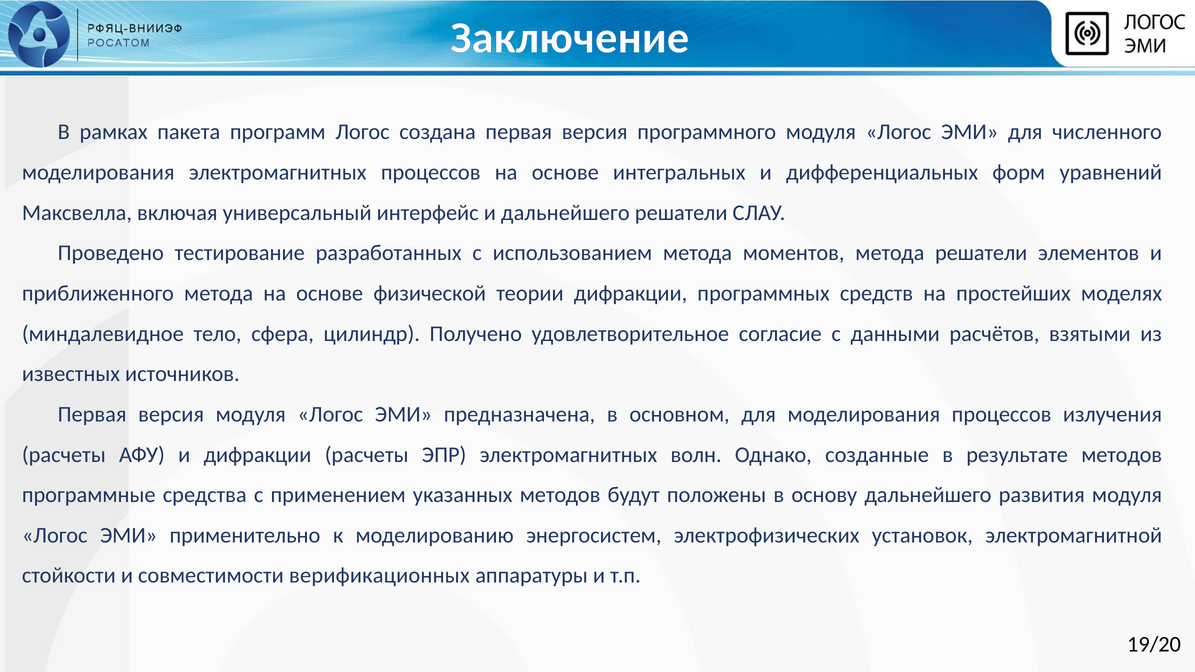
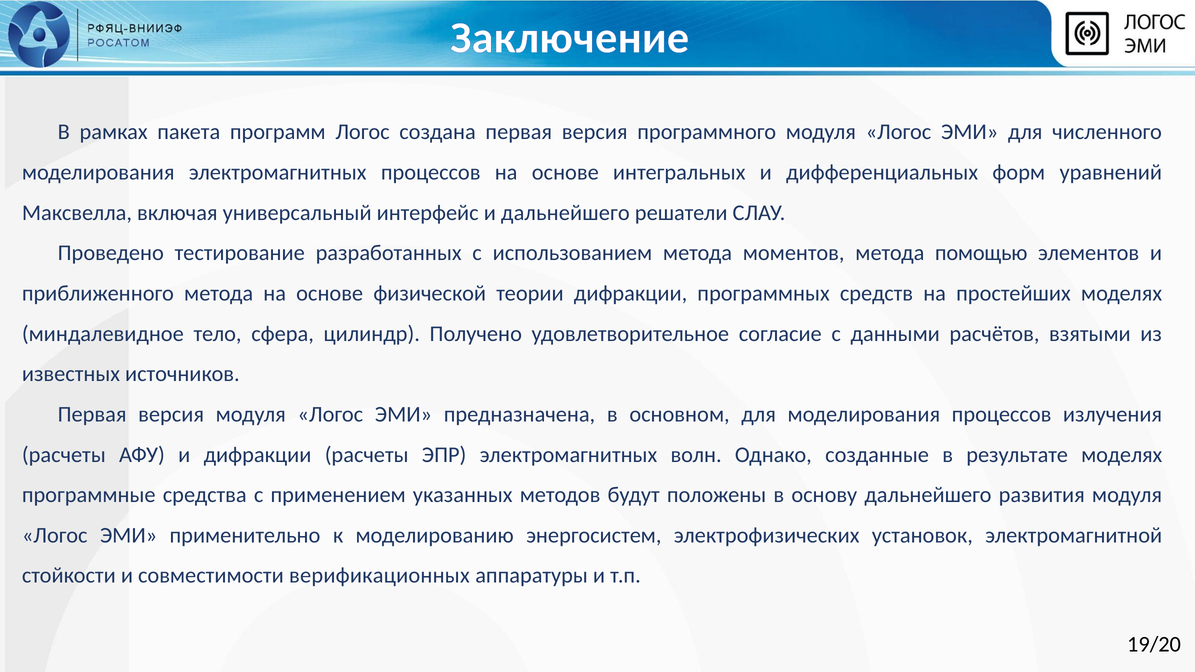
метода решатели: решатели -> помощью
результате методов: методов -> моделях
